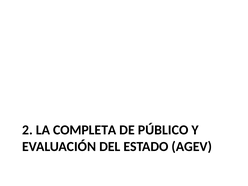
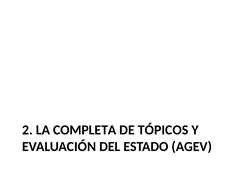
PÚBLICO: PÚBLICO -> TÓPICOS
